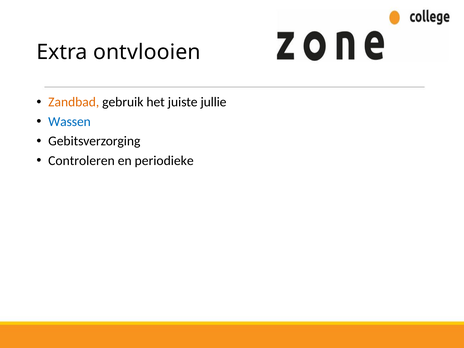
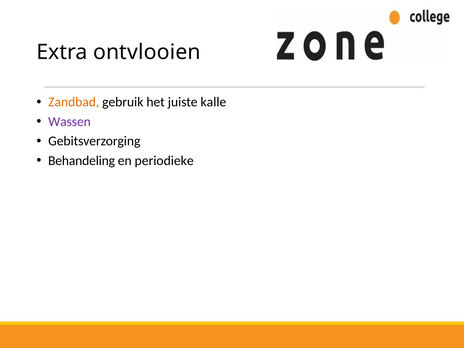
jullie: jullie -> kalle
Wassen colour: blue -> purple
Controleren: Controleren -> Behandeling
